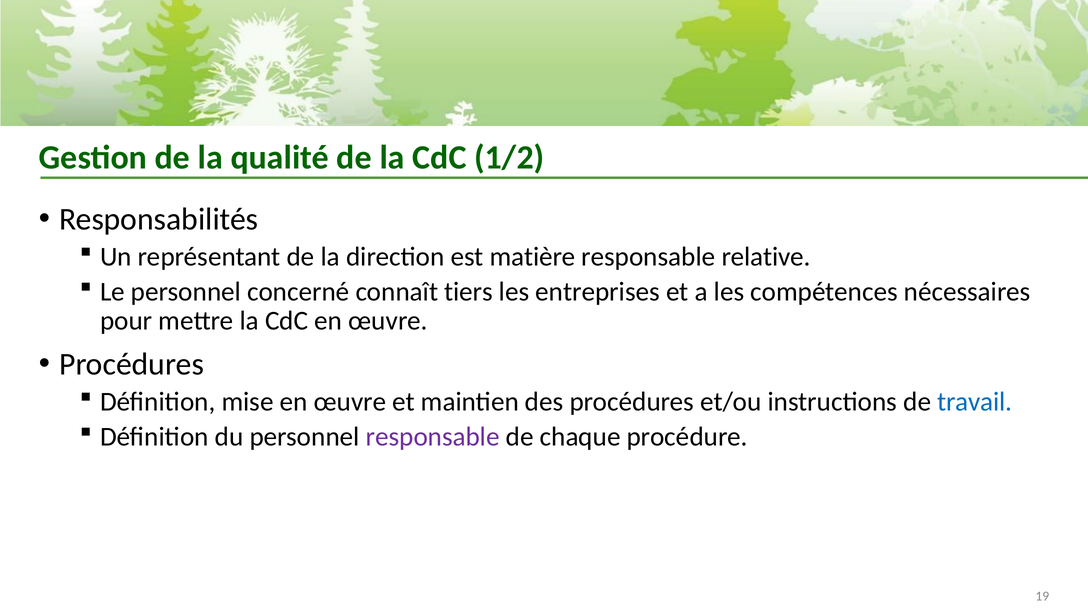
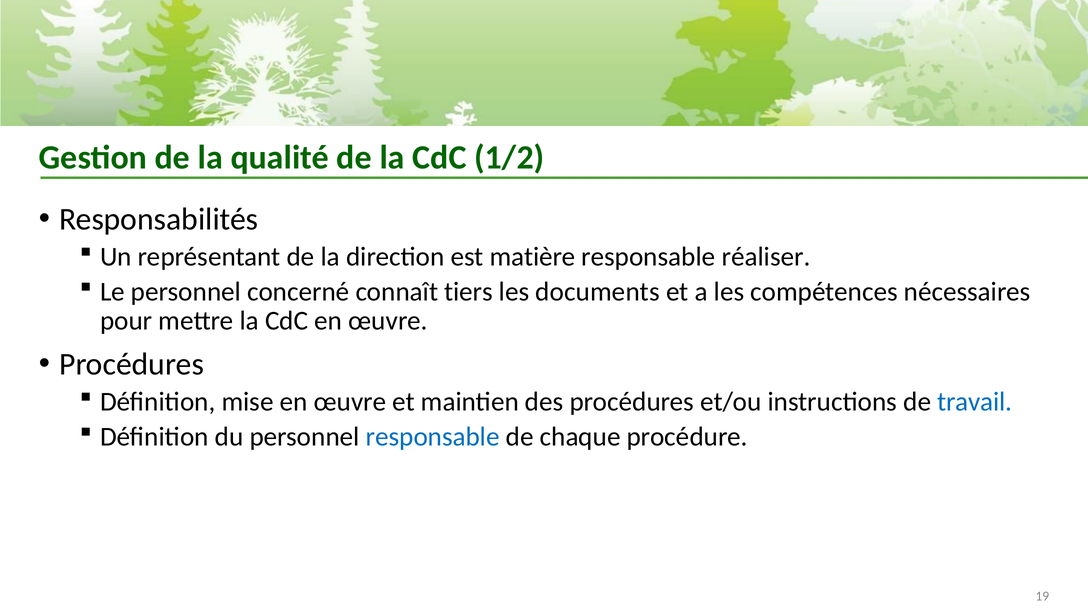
relative: relative -> réaliser
entreprises: entreprises -> documents
responsable at (433, 437) colour: purple -> blue
